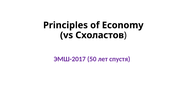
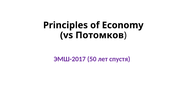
Схоластов: Схоластов -> Потомков
